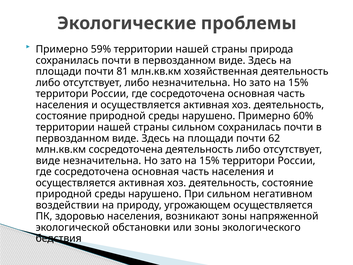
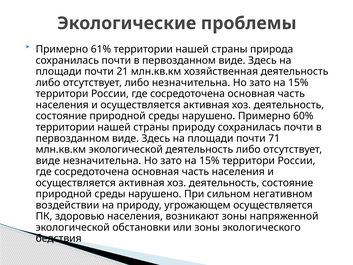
59%: 59% -> 61%
81: 81 -> 21
страны сильном: сильном -> природу
62: 62 -> 71
млн.кв.км сосредоточена: сосредоточена -> экологической
